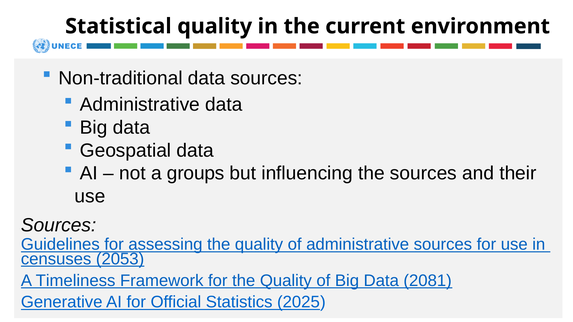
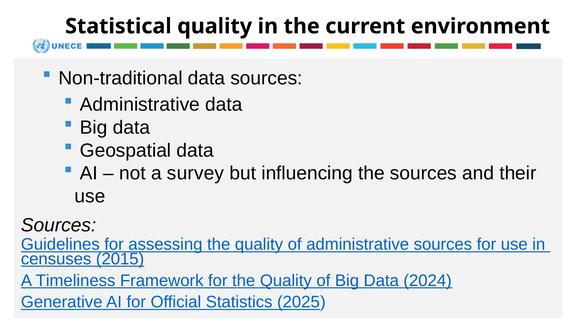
groups: groups -> survey
2053: 2053 -> 2015
2081: 2081 -> 2024
